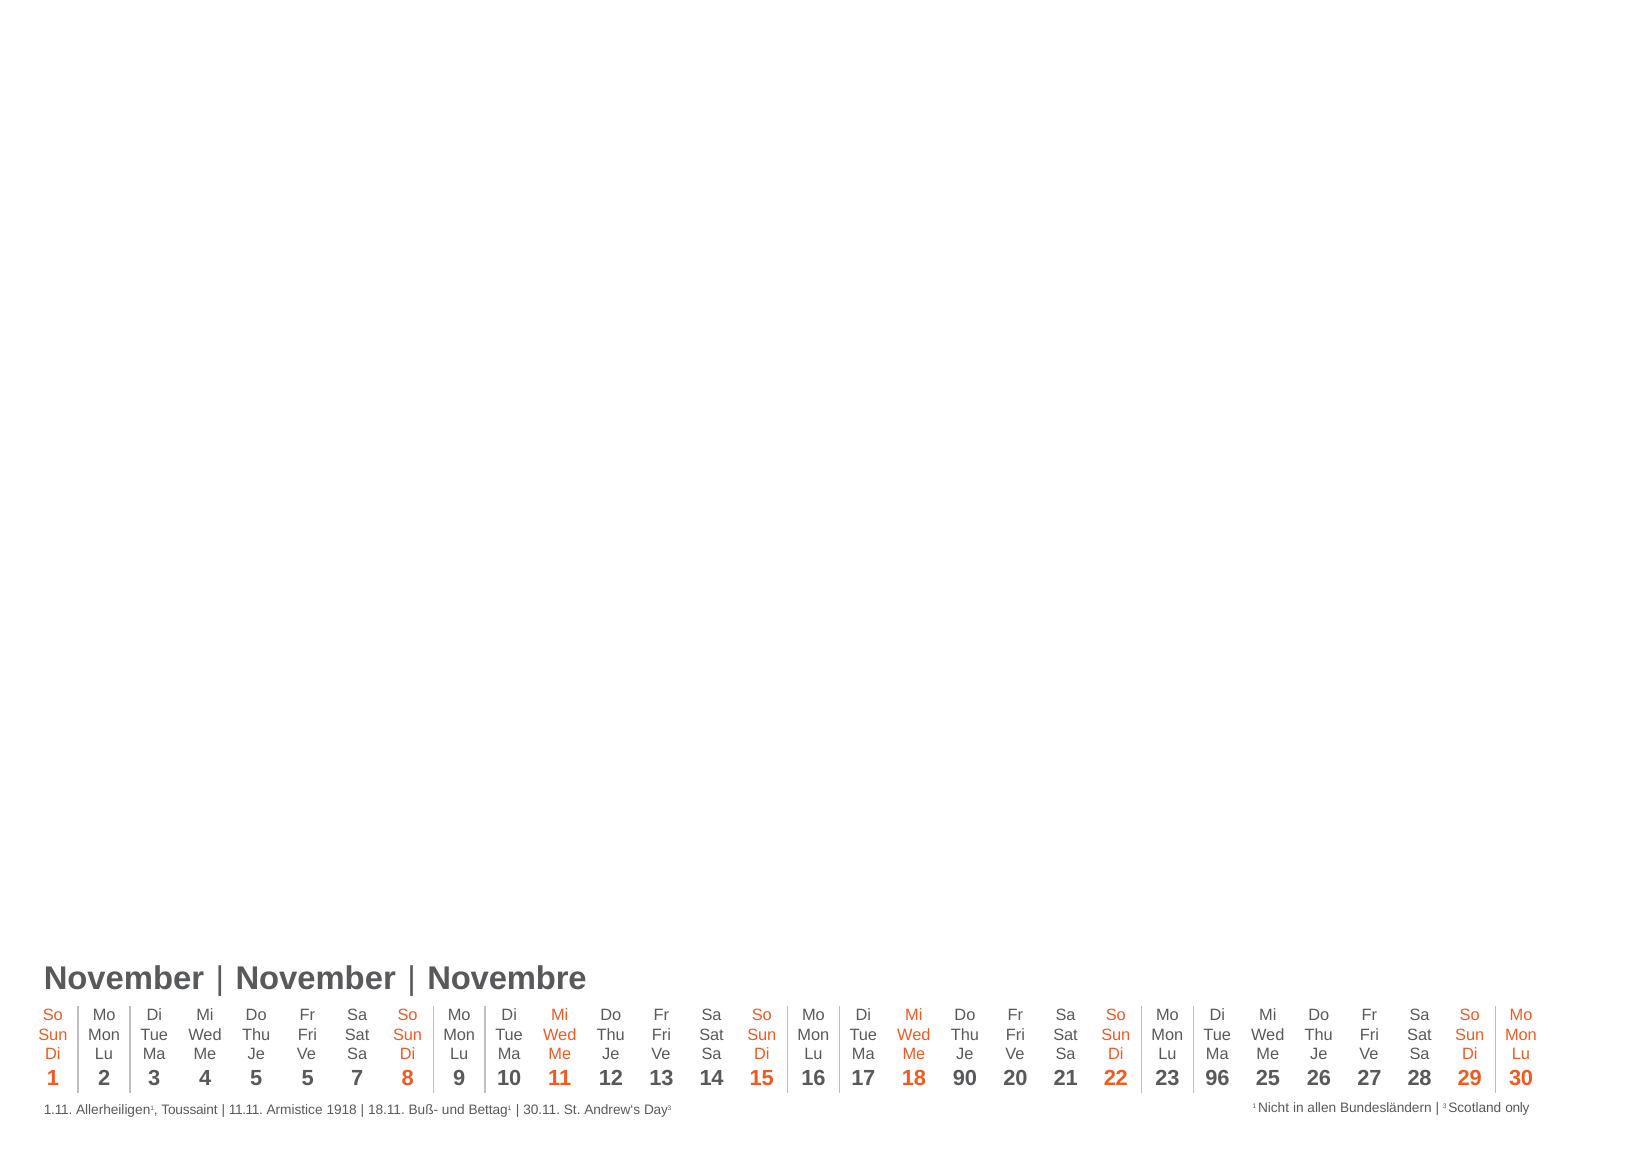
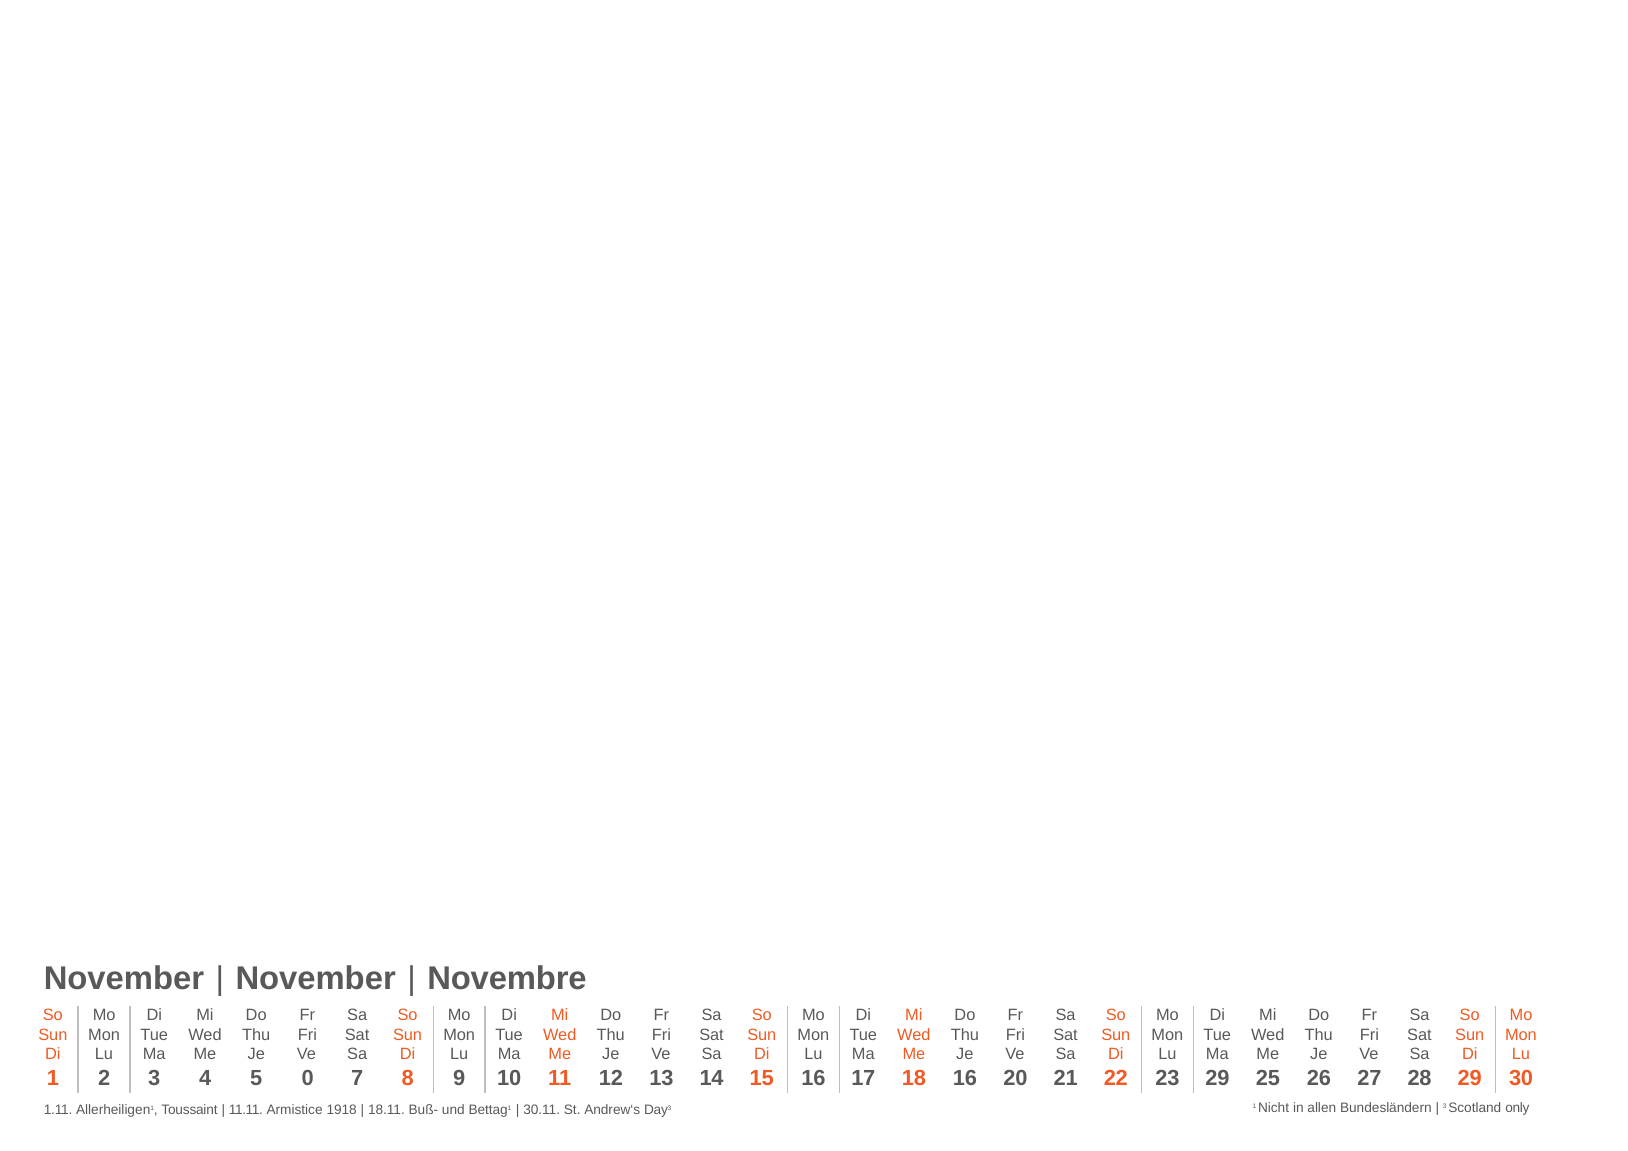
5 5: 5 -> 0
18 90: 90 -> 16
23 96: 96 -> 29
